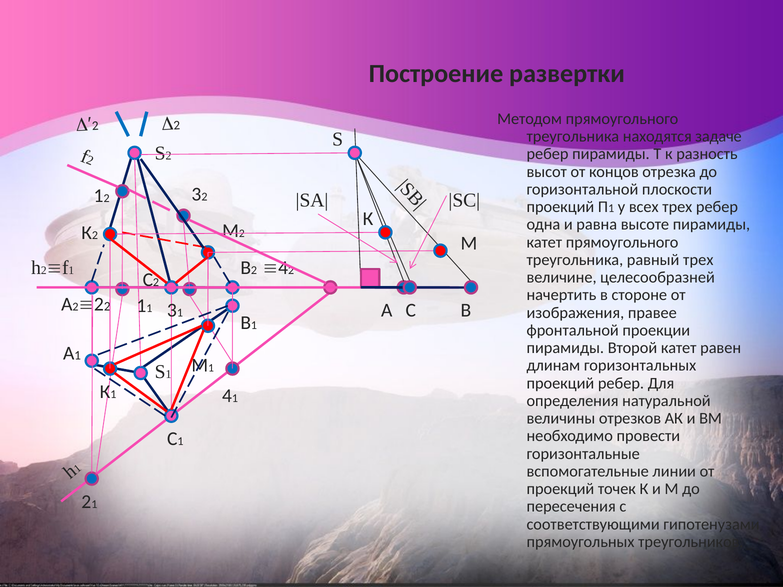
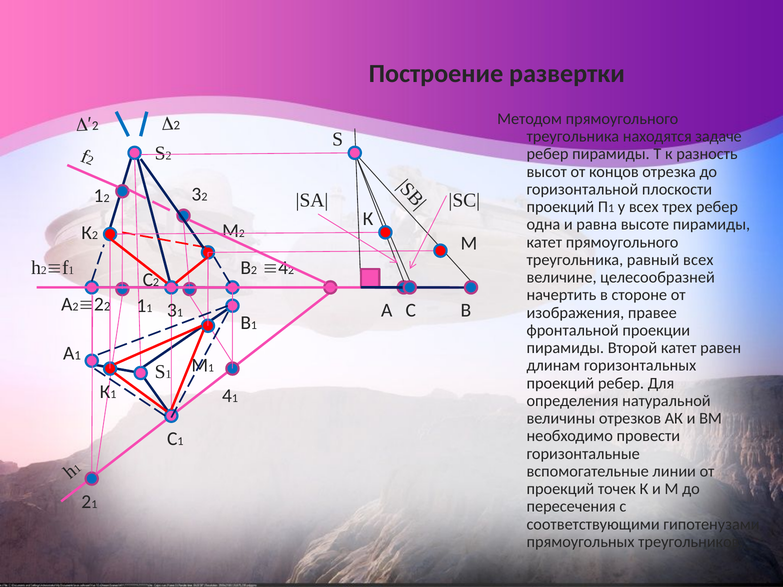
равный трех: трех -> всех
